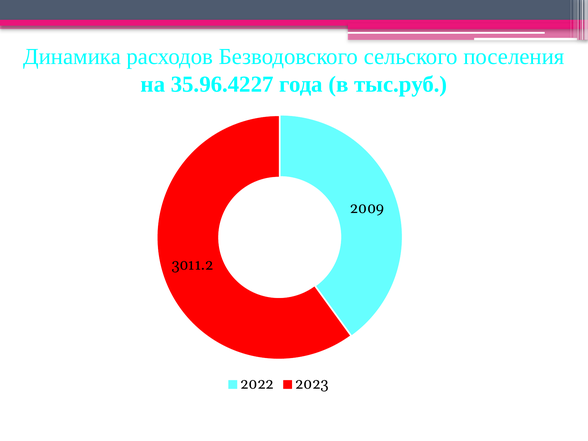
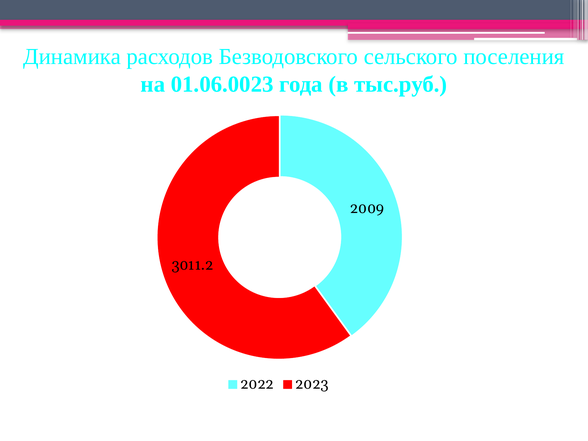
35.96.4227: 35.96.4227 -> 01.06.0023
